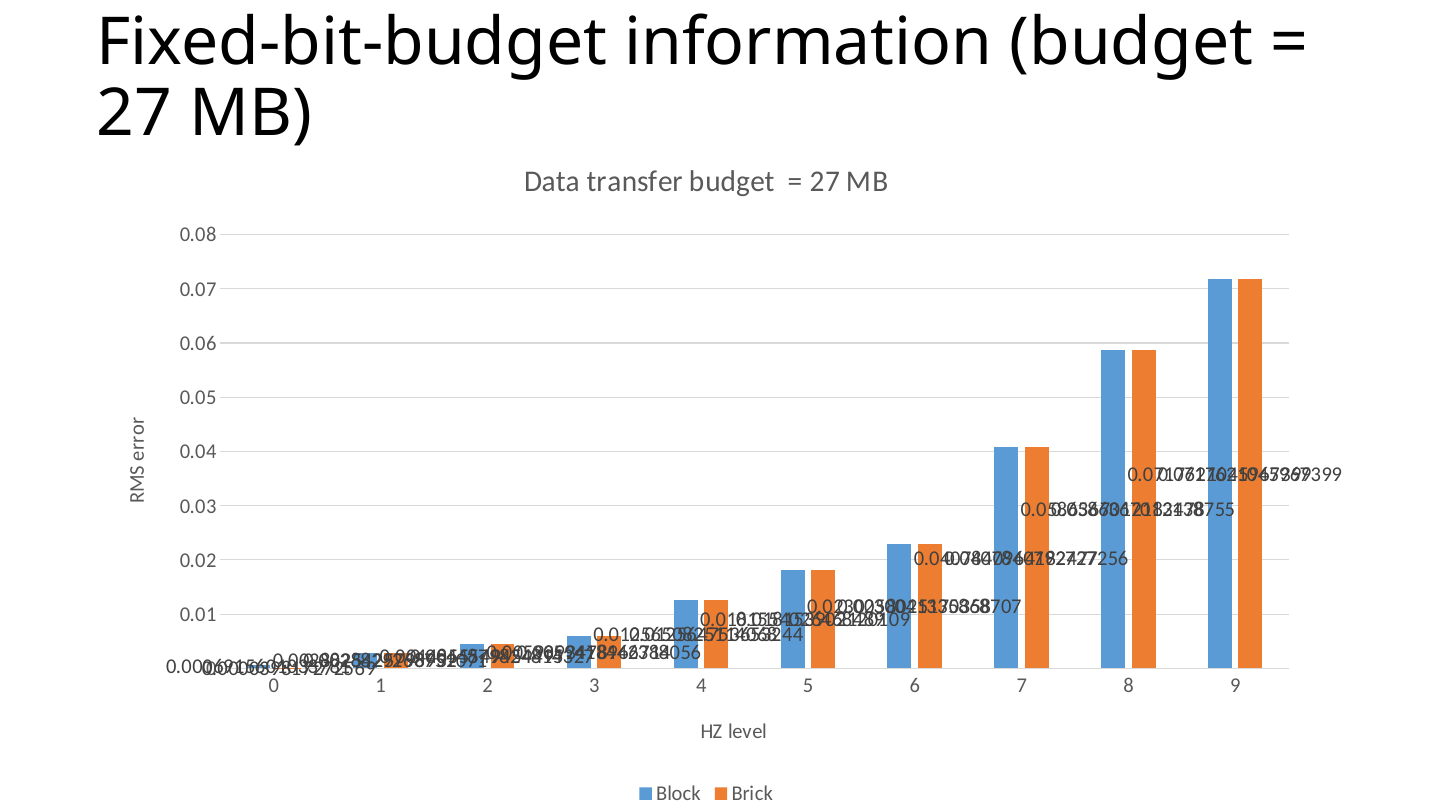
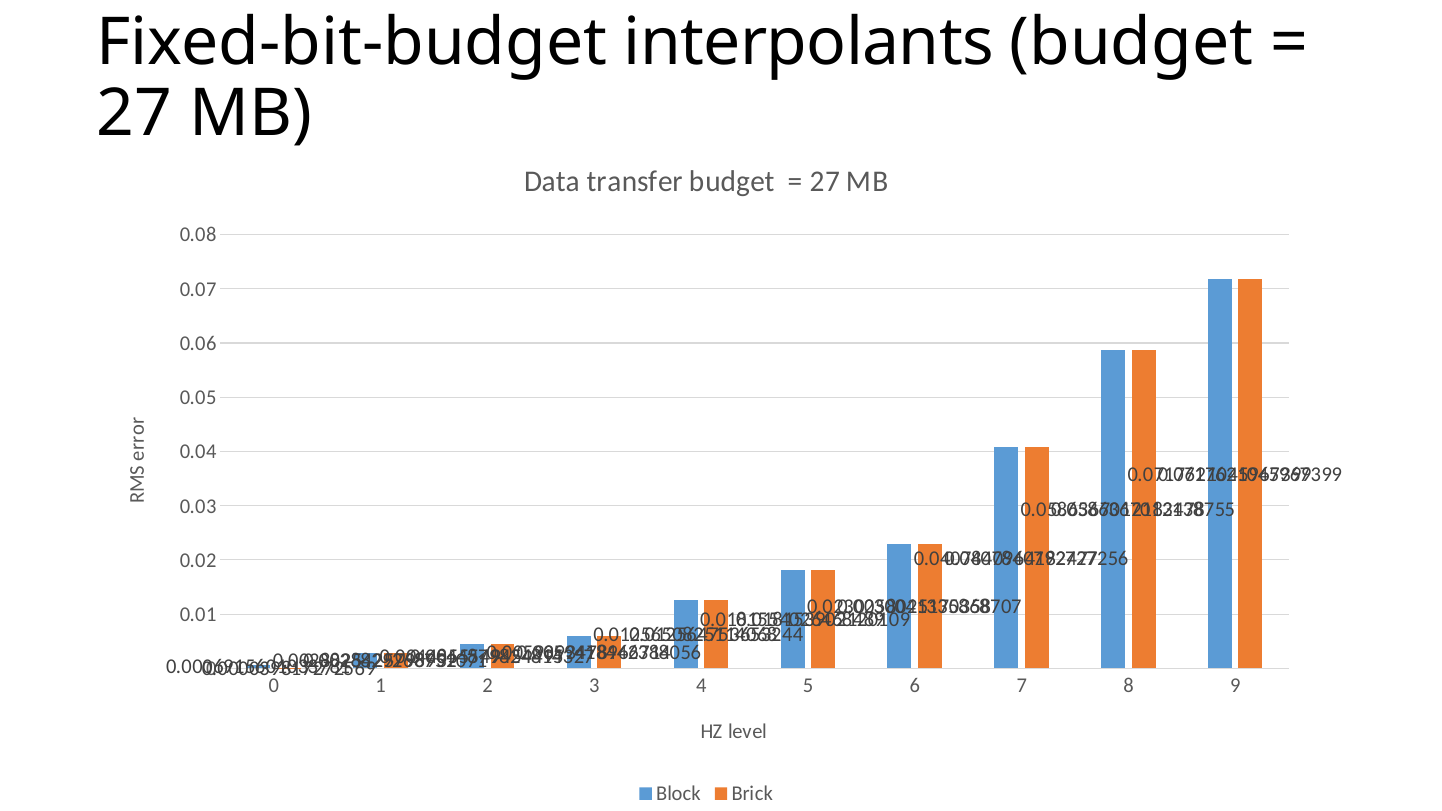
information: information -> interpolants
